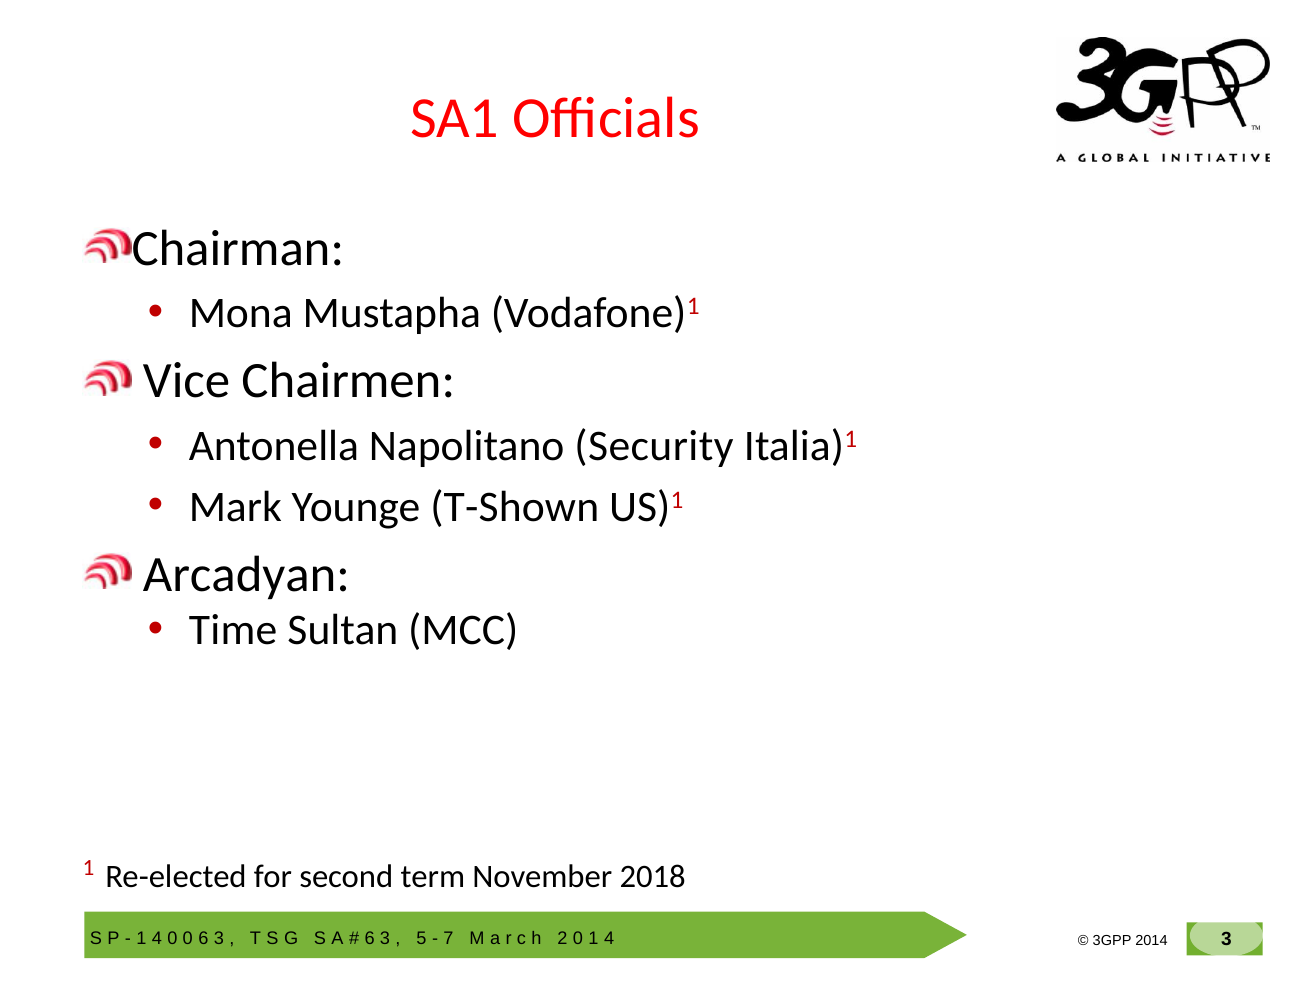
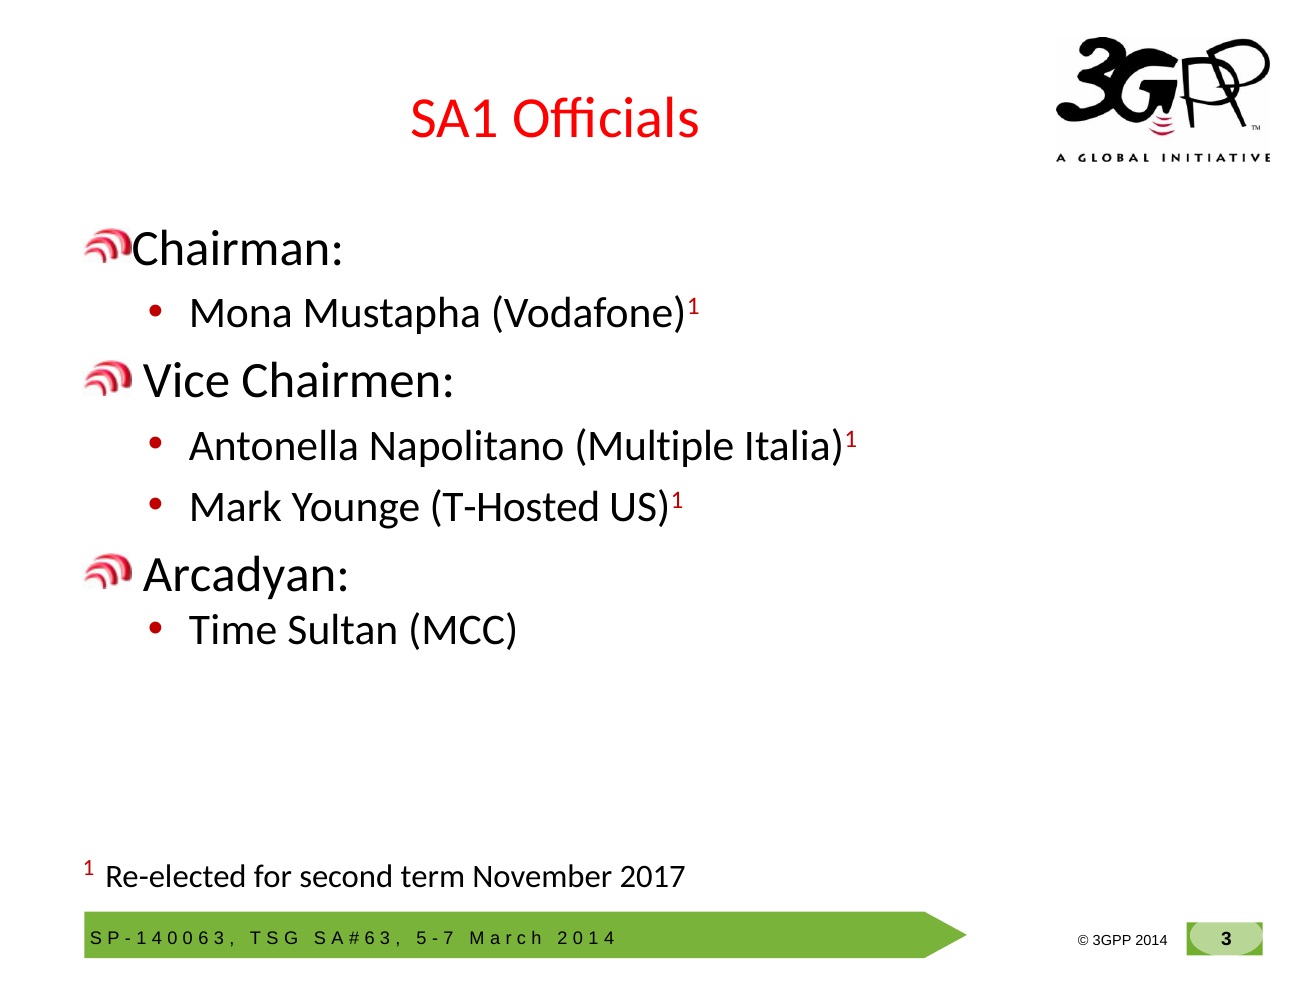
Security: Security -> Multiple
T-Shown: T-Shown -> T-Hosted
2018: 2018 -> 2017
